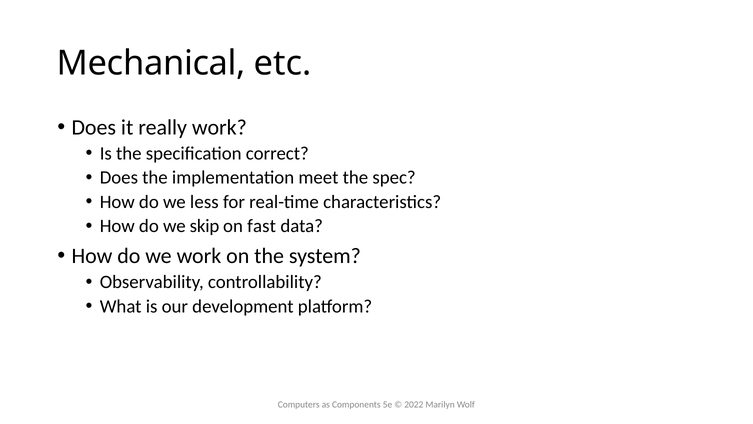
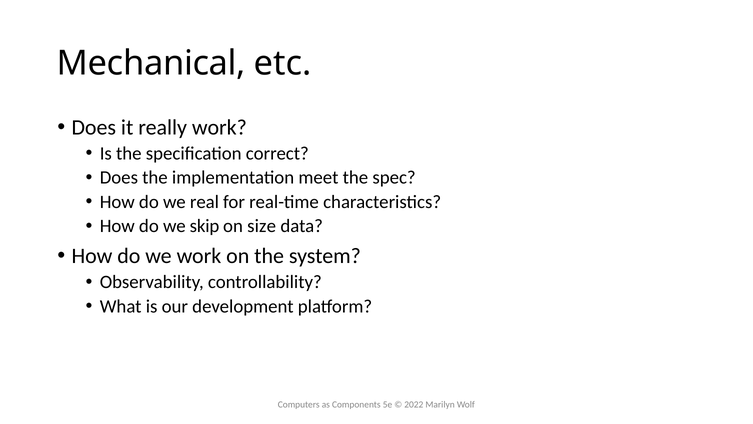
less: less -> real
fast: fast -> size
